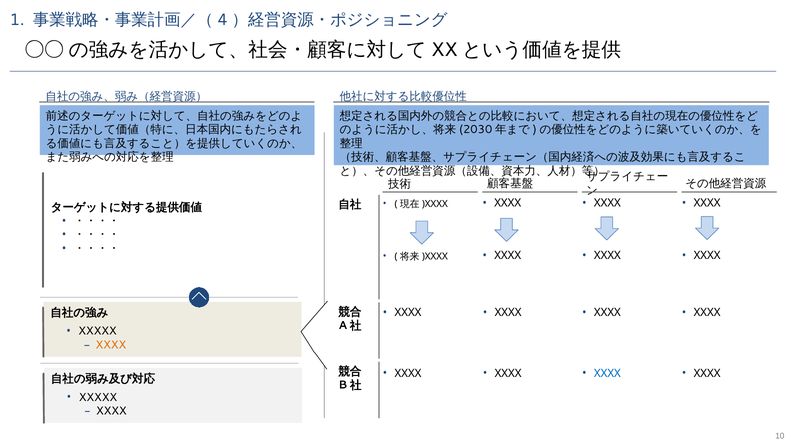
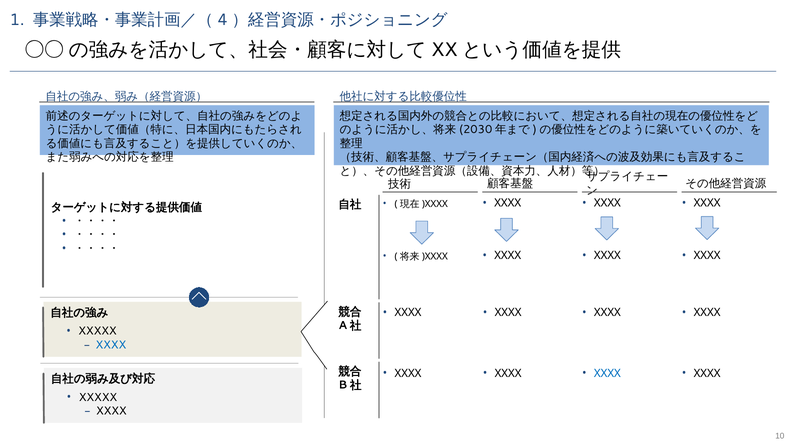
XXXX at (111, 345) colour: orange -> blue
